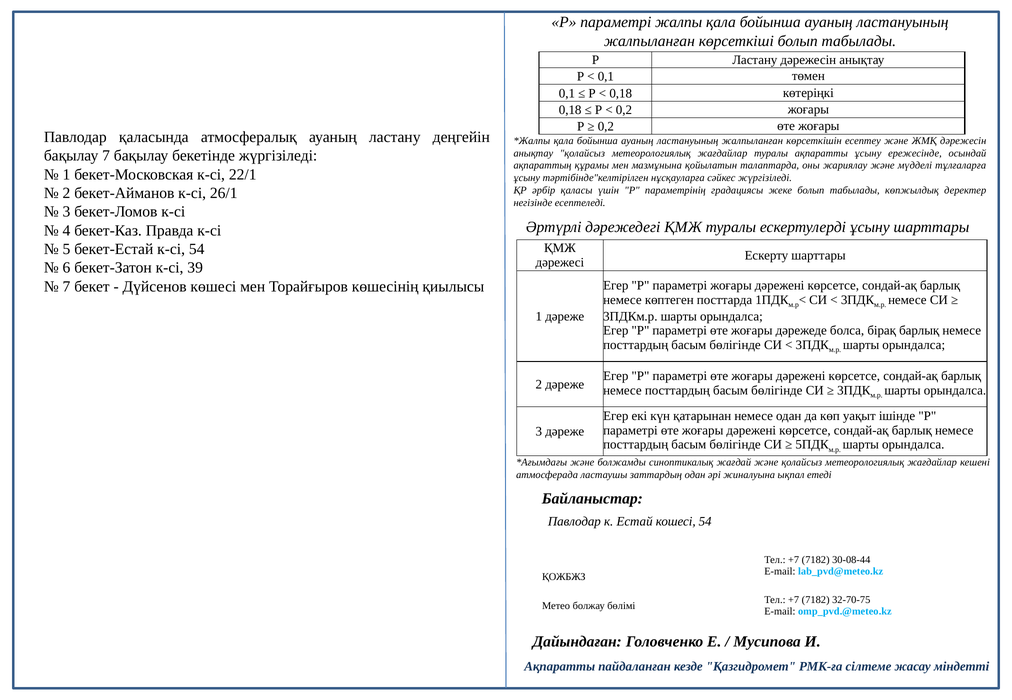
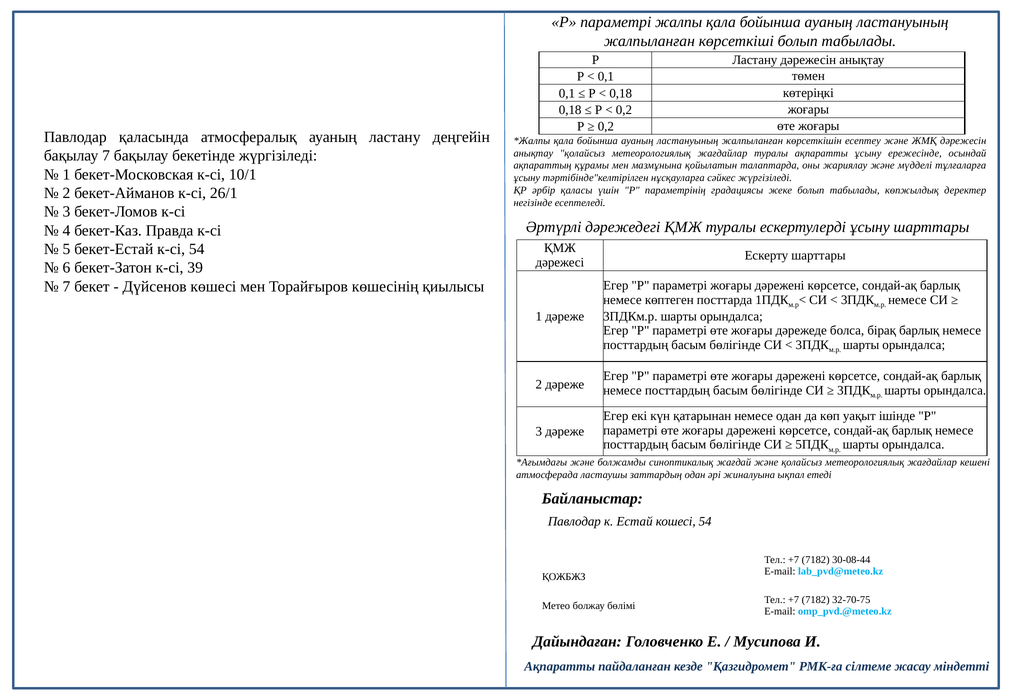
22/1: 22/1 -> 10/1
